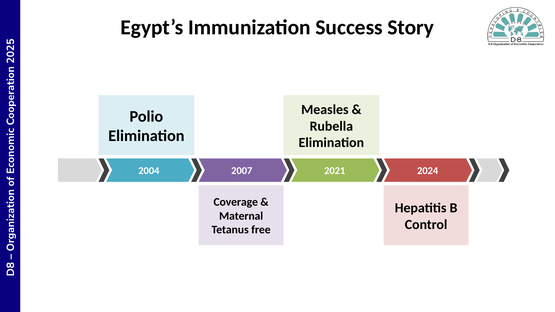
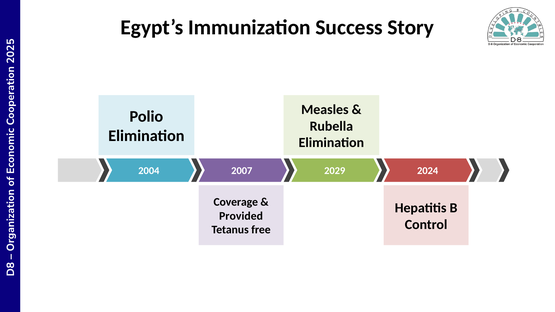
2021: 2021 -> 2029
Maternal: Maternal -> Provided
